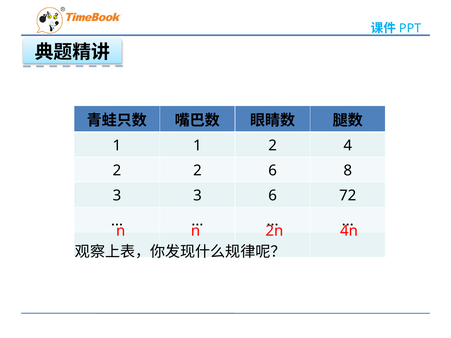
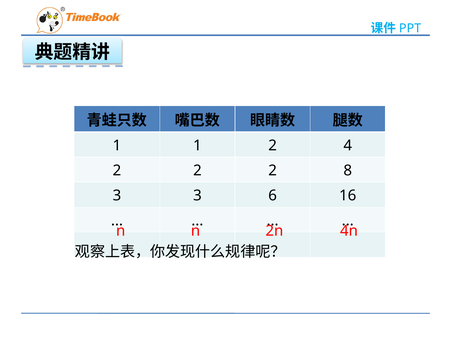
2 2 6: 6 -> 2
72: 72 -> 16
